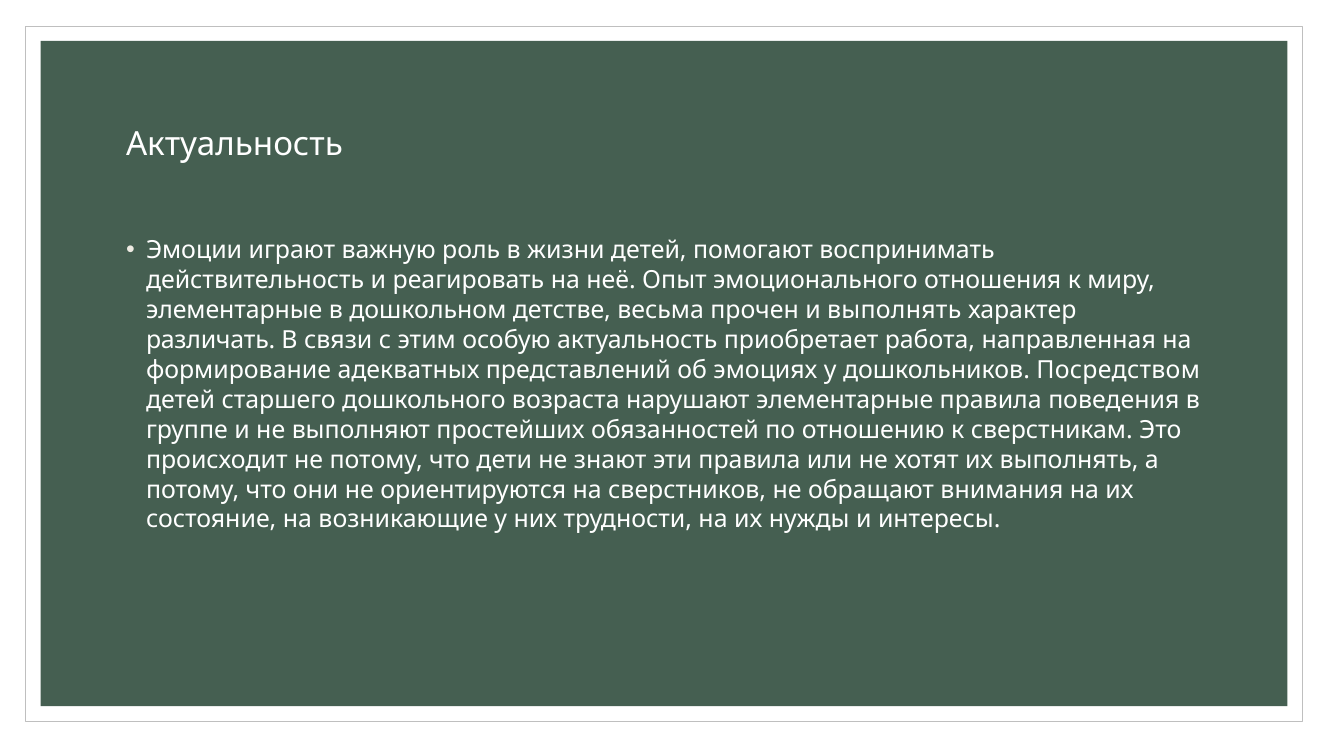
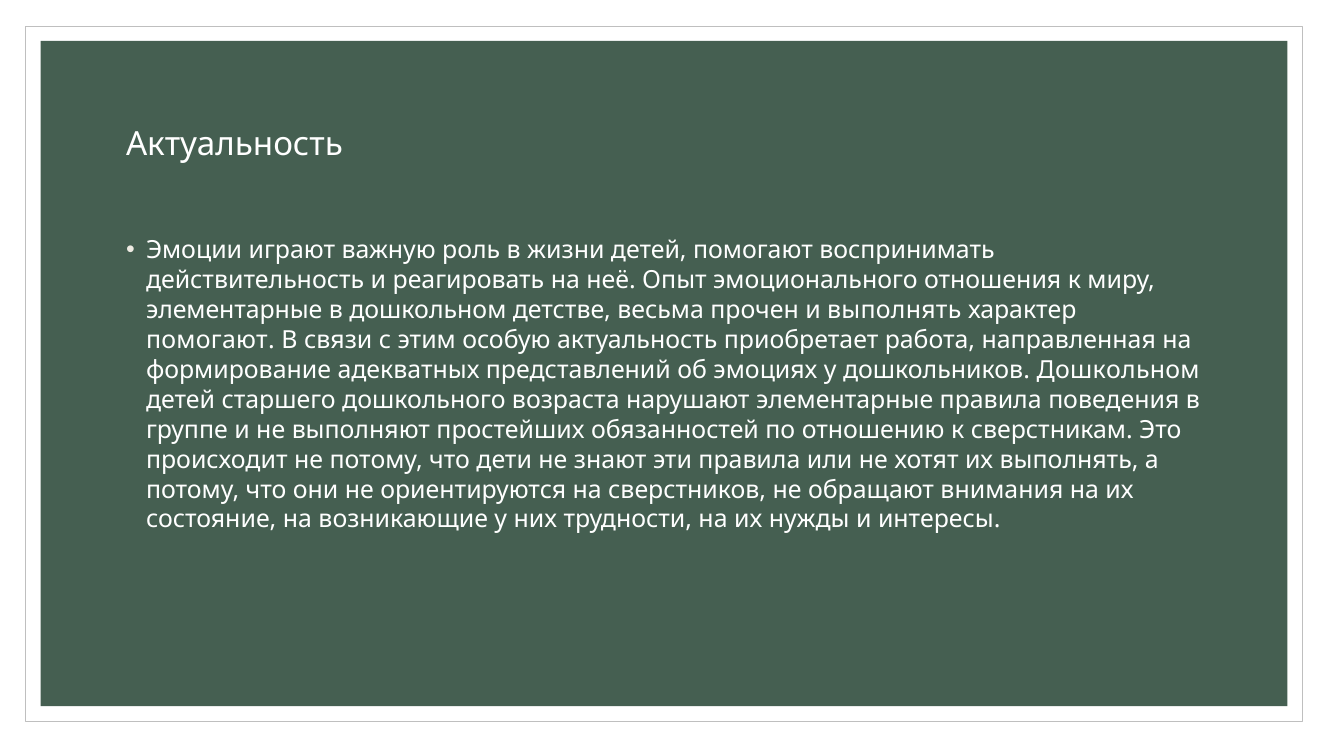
различать at (211, 340): различать -> помогают
дошкольников Посредством: Посредством -> Дошкольном
